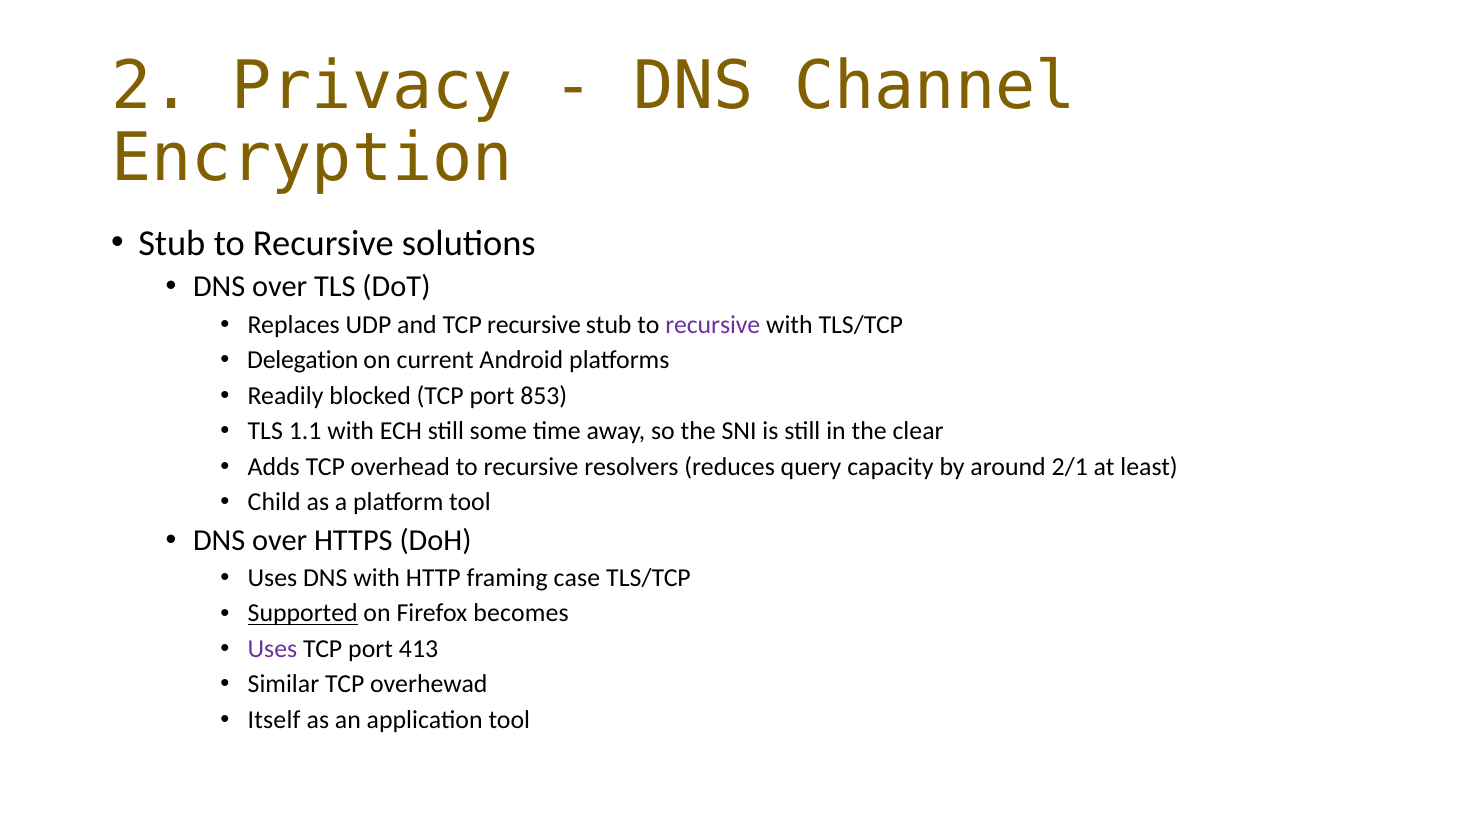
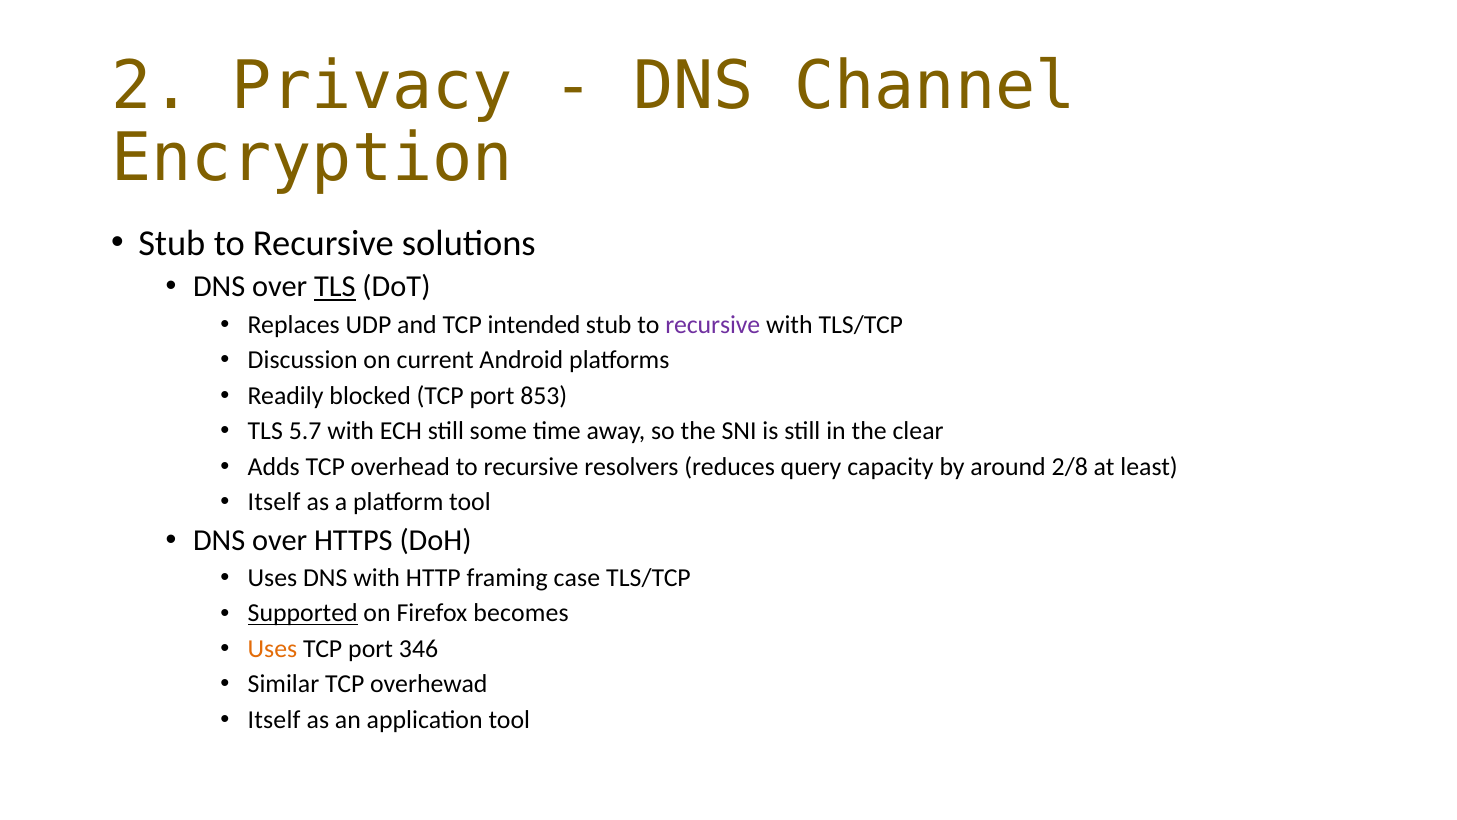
TLS at (335, 287) underline: none -> present
TCP recursive: recursive -> intended
Delegation: Delegation -> Discussion
1.1: 1.1 -> 5.7
2/1: 2/1 -> 2/8
Child at (274, 502): Child -> Itself
Uses at (272, 649) colour: purple -> orange
413: 413 -> 346
